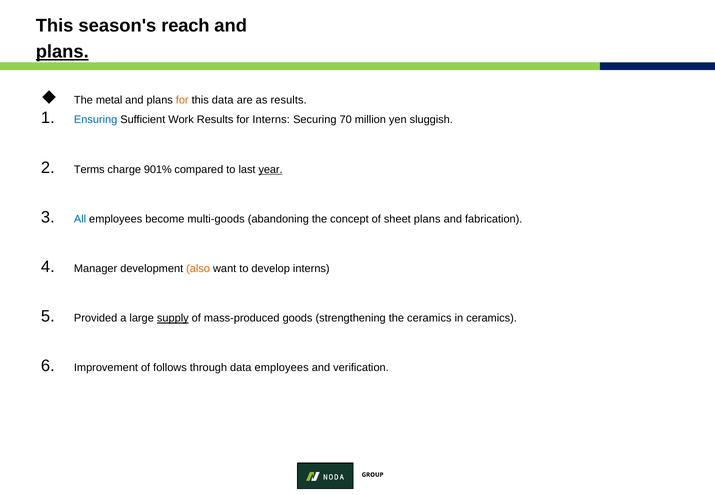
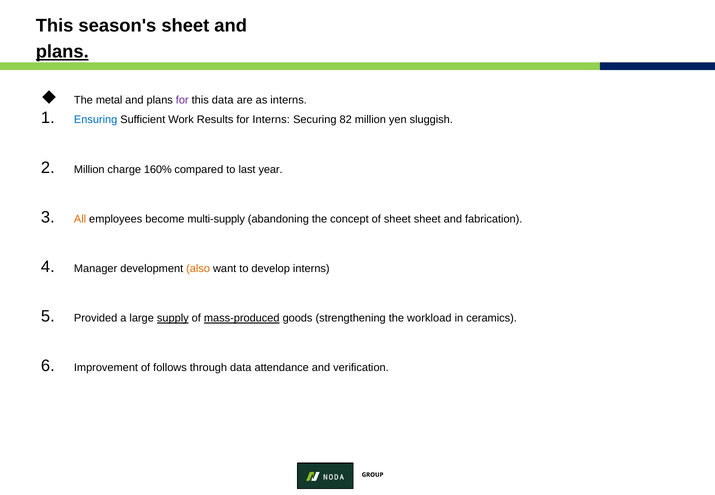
season's reach: reach -> sheet
for at (182, 100) colour: orange -> purple
as results: results -> interns
70: 70 -> 82
Terms at (89, 169): Terms -> Million
901%: 901% -> 160%
year underline: present -> none
All colour: blue -> orange
multi-goods: multi-goods -> multi-supply
sheet plans: plans -> sheet
mass-produced underline: none -> present
the ceramics: ceramics -> workload
data employees: employees -> attendance
